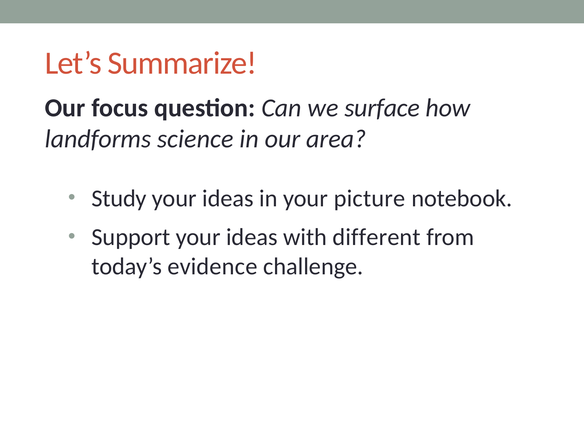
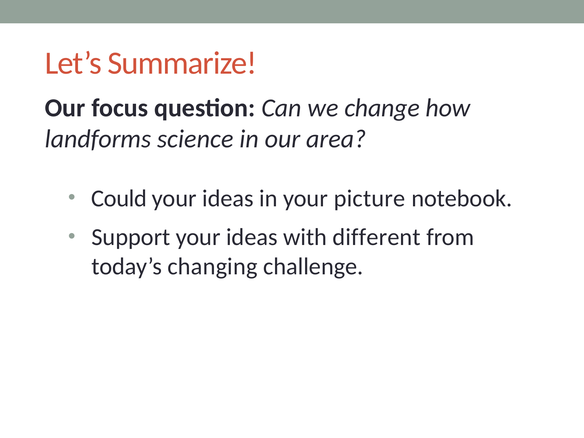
surface: surface -> change
Study: Study -> Could
evidence: evidence -> changing
